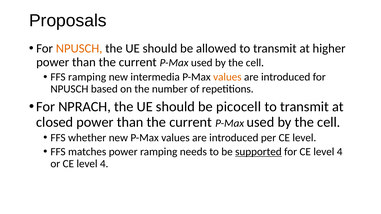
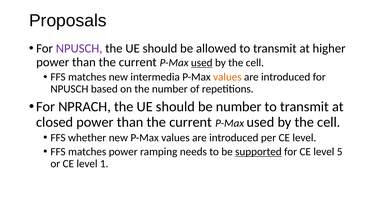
NPUSCH at (79, 49) colour: orange -> purple
used at (202, 63) underline: none -> present
ramping at (87, 77): ramping -> matches
be picocell: picocell -> number
for CE level 4: 4 -> 5
or CE level 4: 4 -> 1
